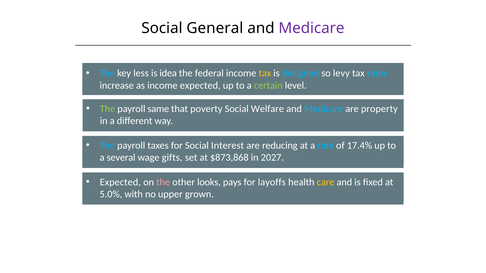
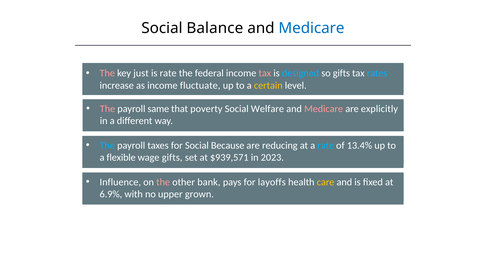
General: General -> Balance
Medicare at (311, 28) colour: purple -> blue
The at (107, 73) colour: light blue -> pink
less: less -> just
is idea: idea -> rate
tax at (265, 73) colour: yellow -> pink
so levy: levy -> gifts
income expected: expected -> fluctuate
certain colour: light green -> yellow
The at (108, 109) colour: light green -> pink
Medicare at (324, 109) colour: light blue -> pink
property: property -> explicitly
Interest: Interest -> Because
17.4%: 17.4% -> 13.4%
several: several -> flexible
$873,868: $873,868 -> $939,571
2027: 2027 -> 2023
Expected at (120, 182): Expected -> Influence
looks: looks -> bank
5.0%: 5.0% -> 6.9%
